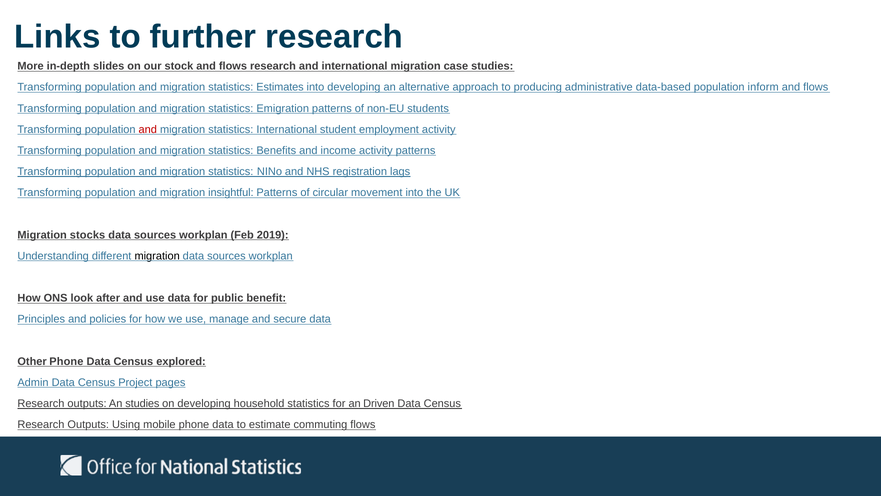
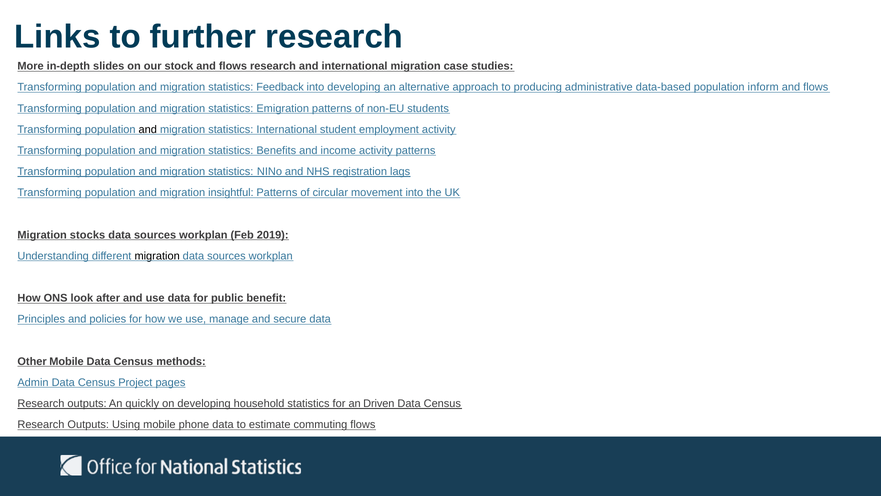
Estimates: Estimates -> Feedback
and at (148, 129) colour: red -> black
Other Phone: Phone -> Mobile
explored: explored -> methods
An studies: studies -> quickly
